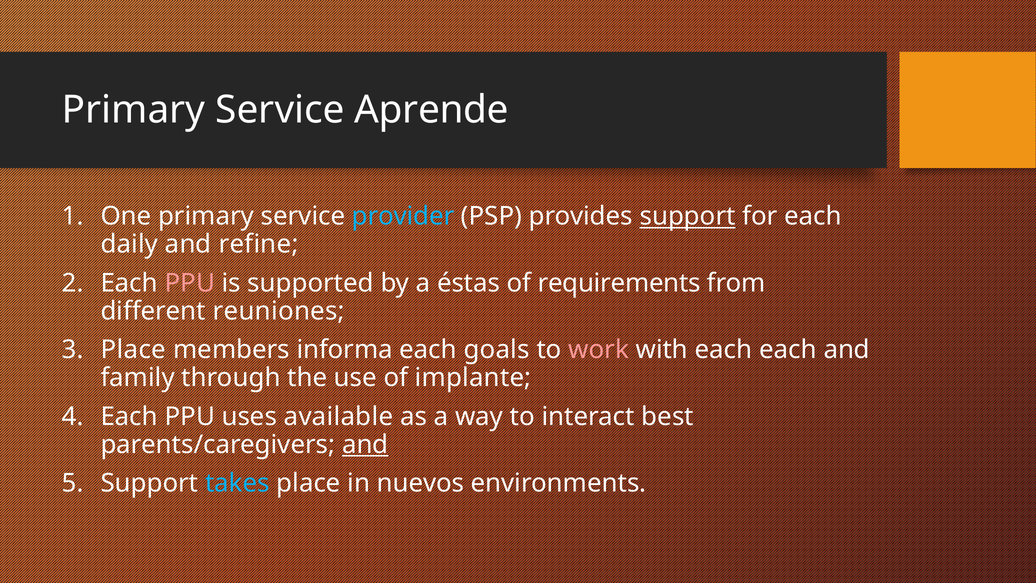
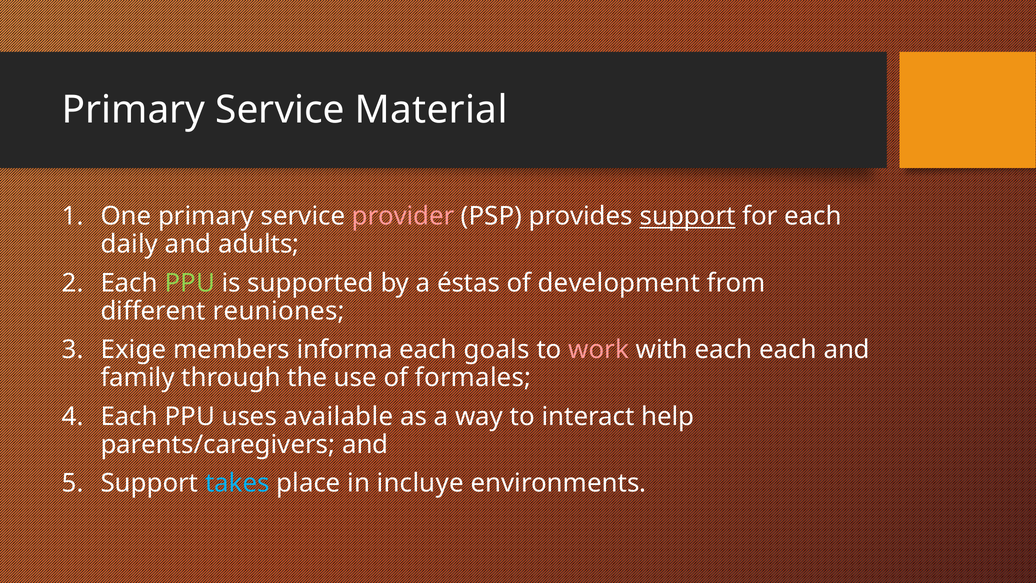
Aprende: Aprende -> Material
provider colour: light blue -> pink
refine: refine -> adults
PPU at (190, 283) colour: pink -> light green
requirements: requirements -> development
Place at (133, 350): Place -> Exige
implante: implante -> formales
best: best -> help
and at (365, 444) underline: present -> none
nuevos: nuevos -> incluye
